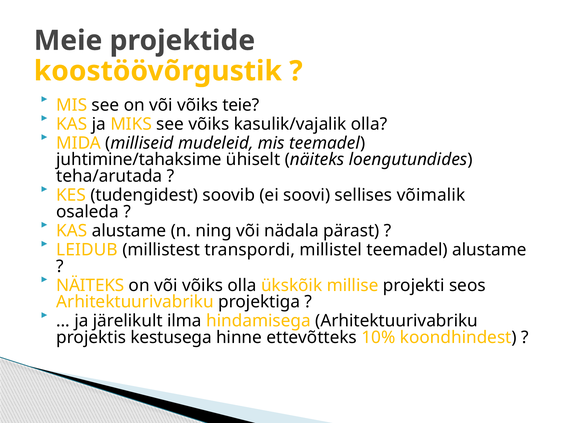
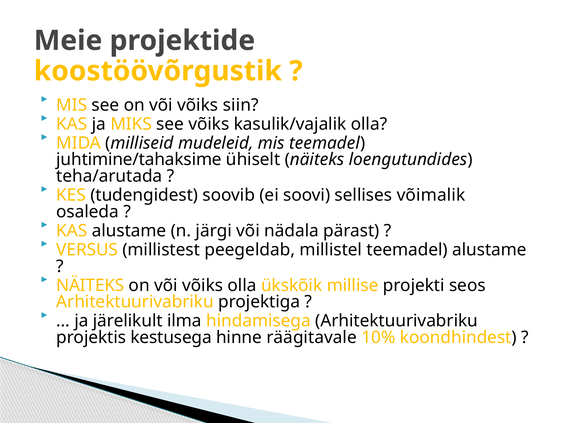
teie: teie -> siin
ning: ning -> järgi
LEIDUB: LEIDUB -> VERSUS
transpordi: transpordi -> peegeldab
ettevõtteks: ettevõtteks -> räägitavale
